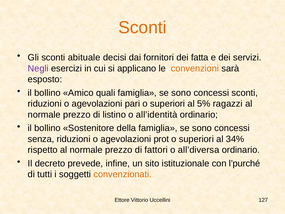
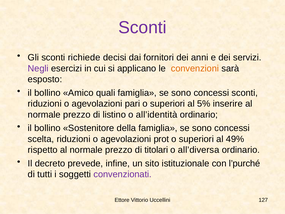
Sconti at (142, 28) colour: orange -> purple
abituale: abituale -> richiede
fatta: fatta -> anni
ragazzi: ragazzi -> inserire
senza: senza -> scelta
34%: 34% -> 49%
fattori: fattori -> titolari
convenzionati colour: orange -> purple
